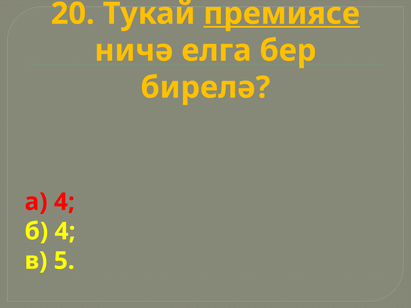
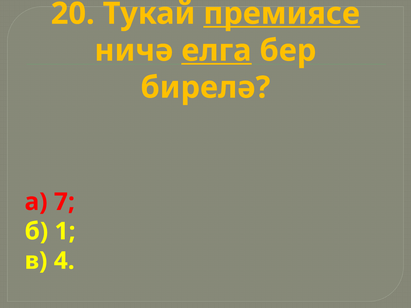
елга underline: none -> present
а 4: 4 -> 7
б 4: 4 -> 1
5: 5 -> 4
